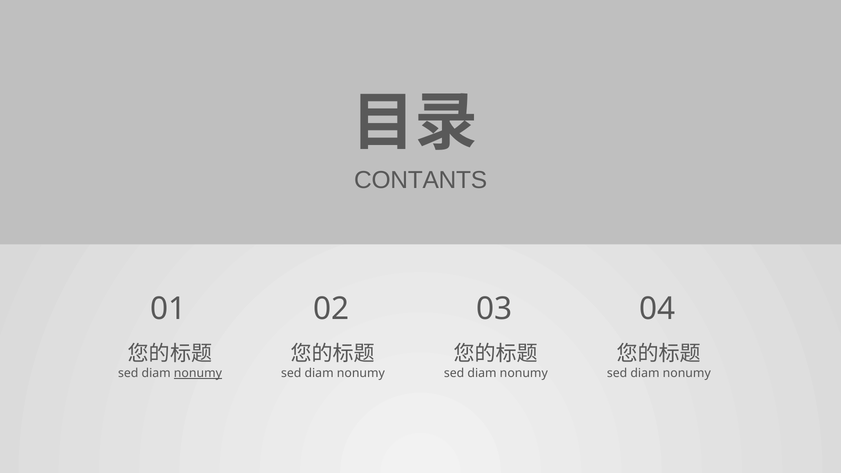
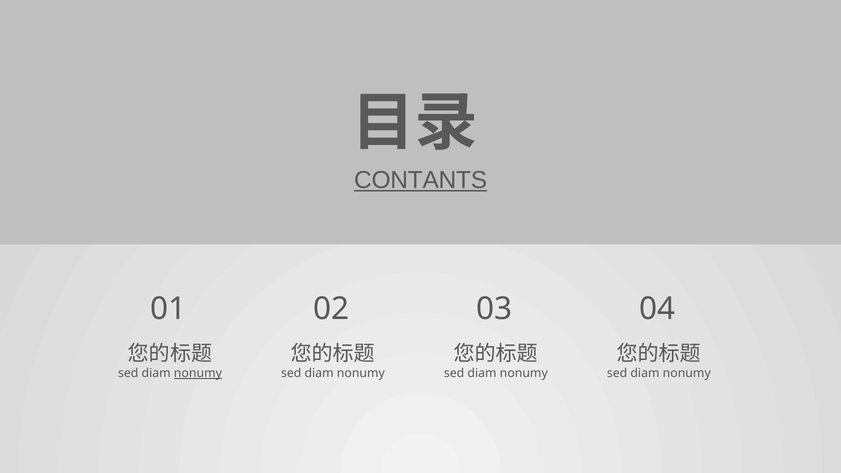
CONTANTS underline: none -> present
